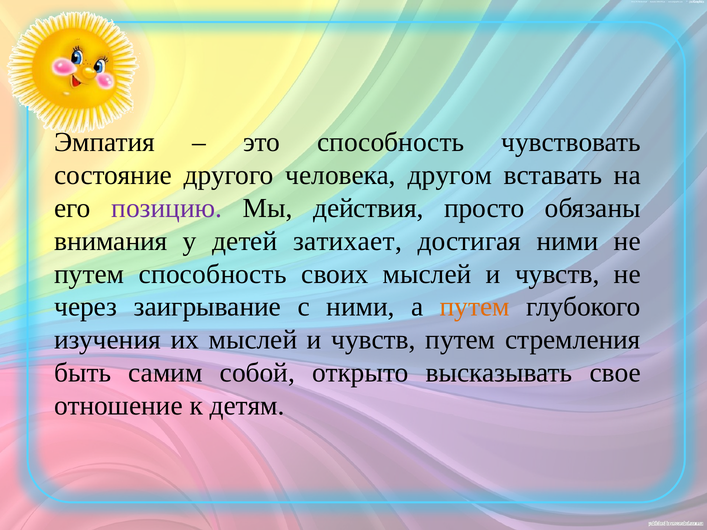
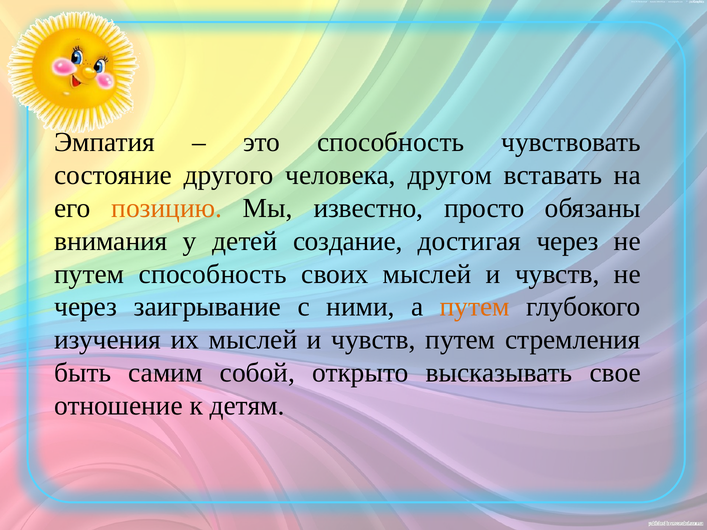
позицию colour: purple -> orange
действия: действия -> известно
затихает: затихает -> создание
достигая ними: ними -> через
